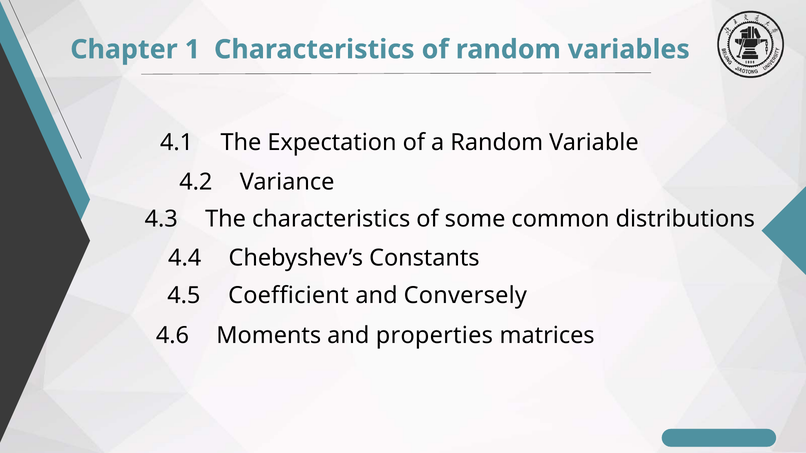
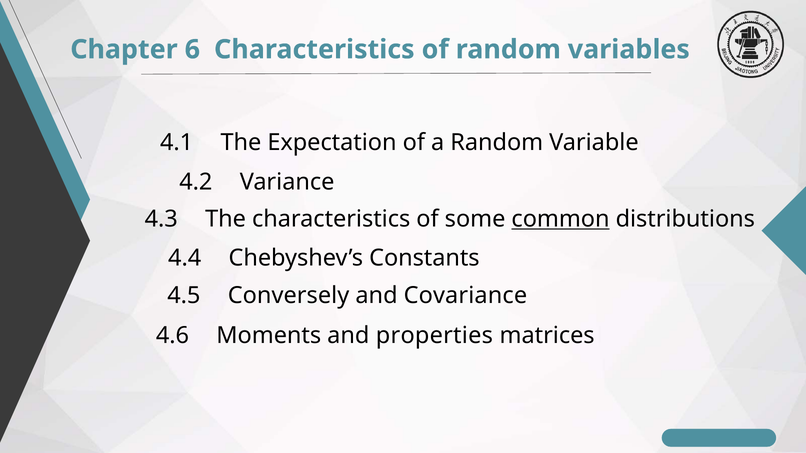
1: 1 -> 6
common underline: none -> present
Coefficient: Coefficient -> Conversely
Conversely: Conversely -> Covariance
